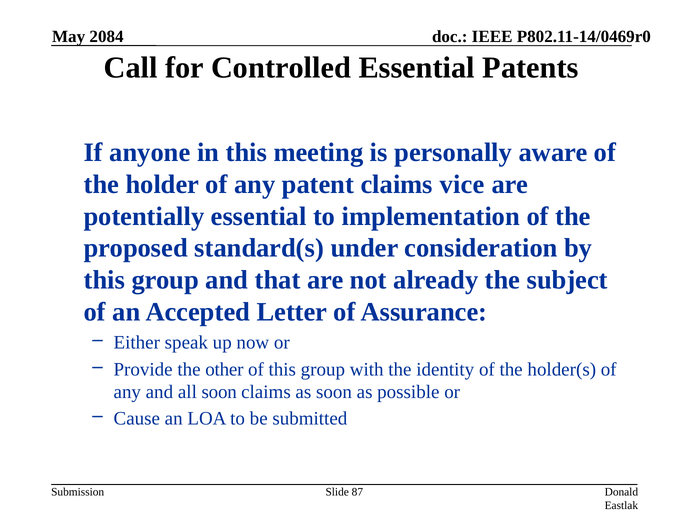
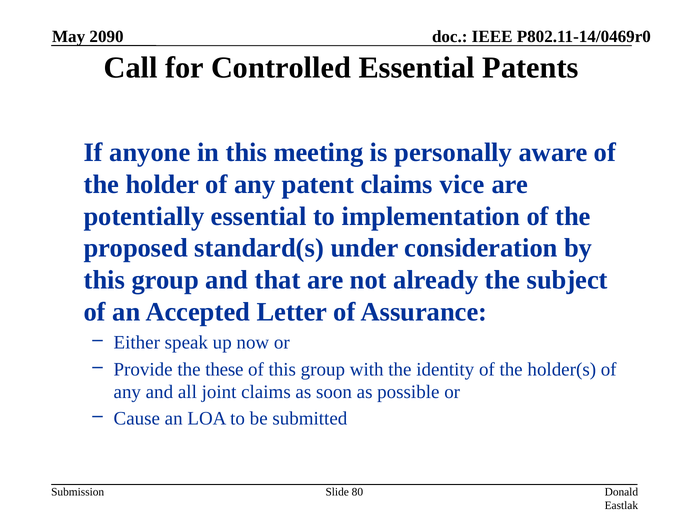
2084: 2084 -> 2090
other: other -> these
all soon: soon -> joint
87: 87 -> 80
